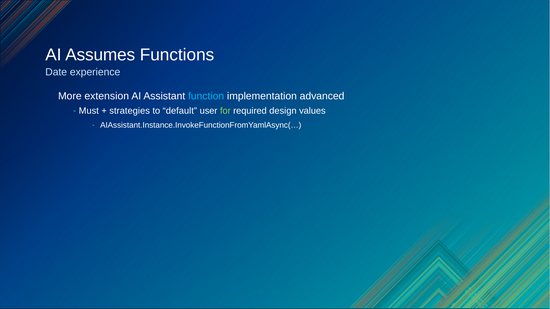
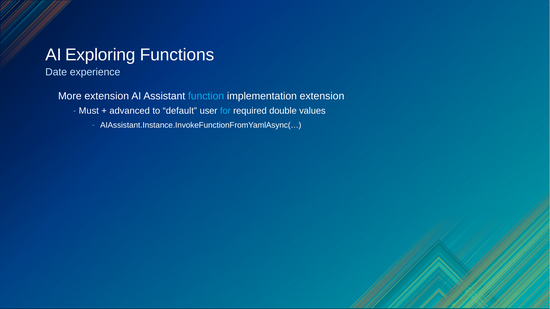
Assumes: Assumes -> Exploring
implementation advanced: advanced -> extension
strategies: strategies -> advanced
for colour: light green -> light blue
design: design -> double
